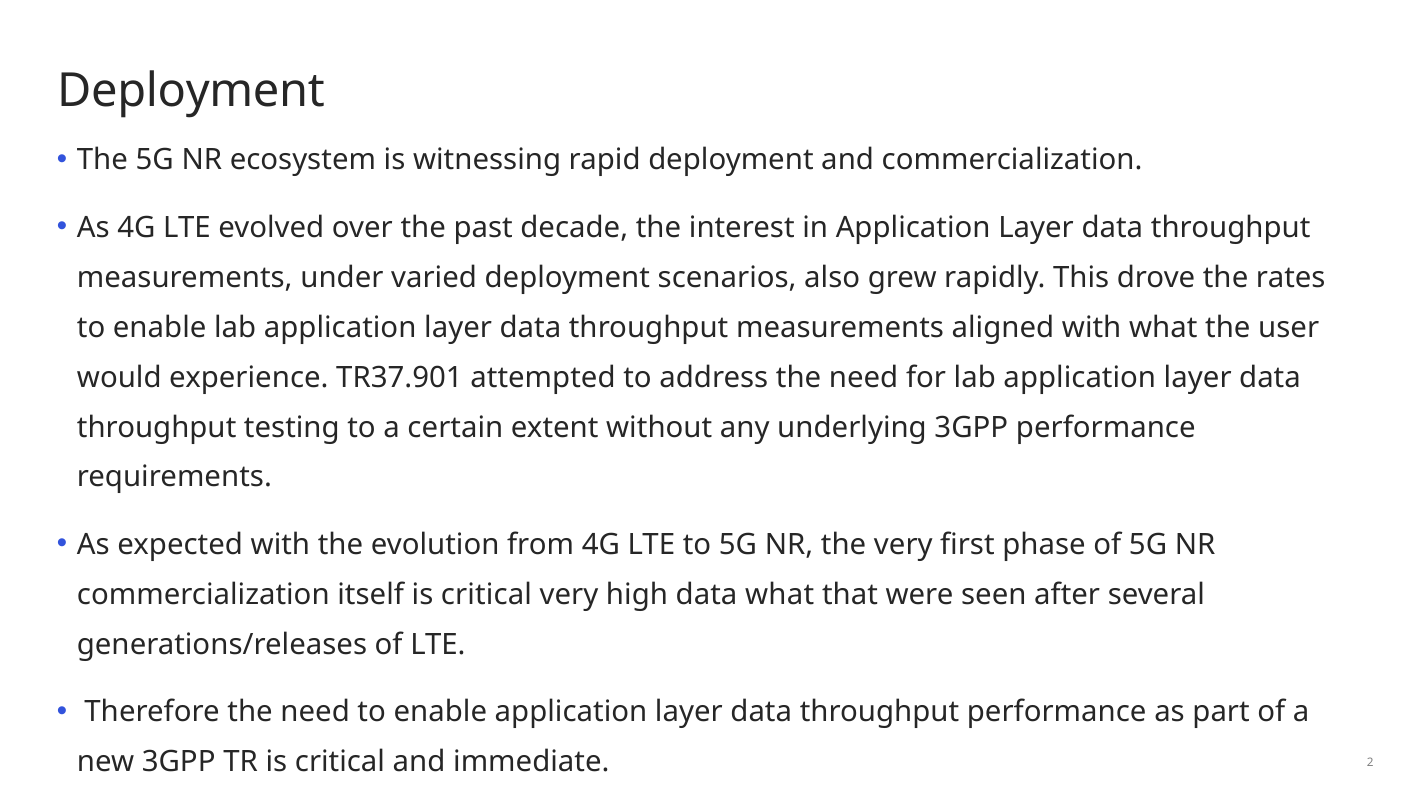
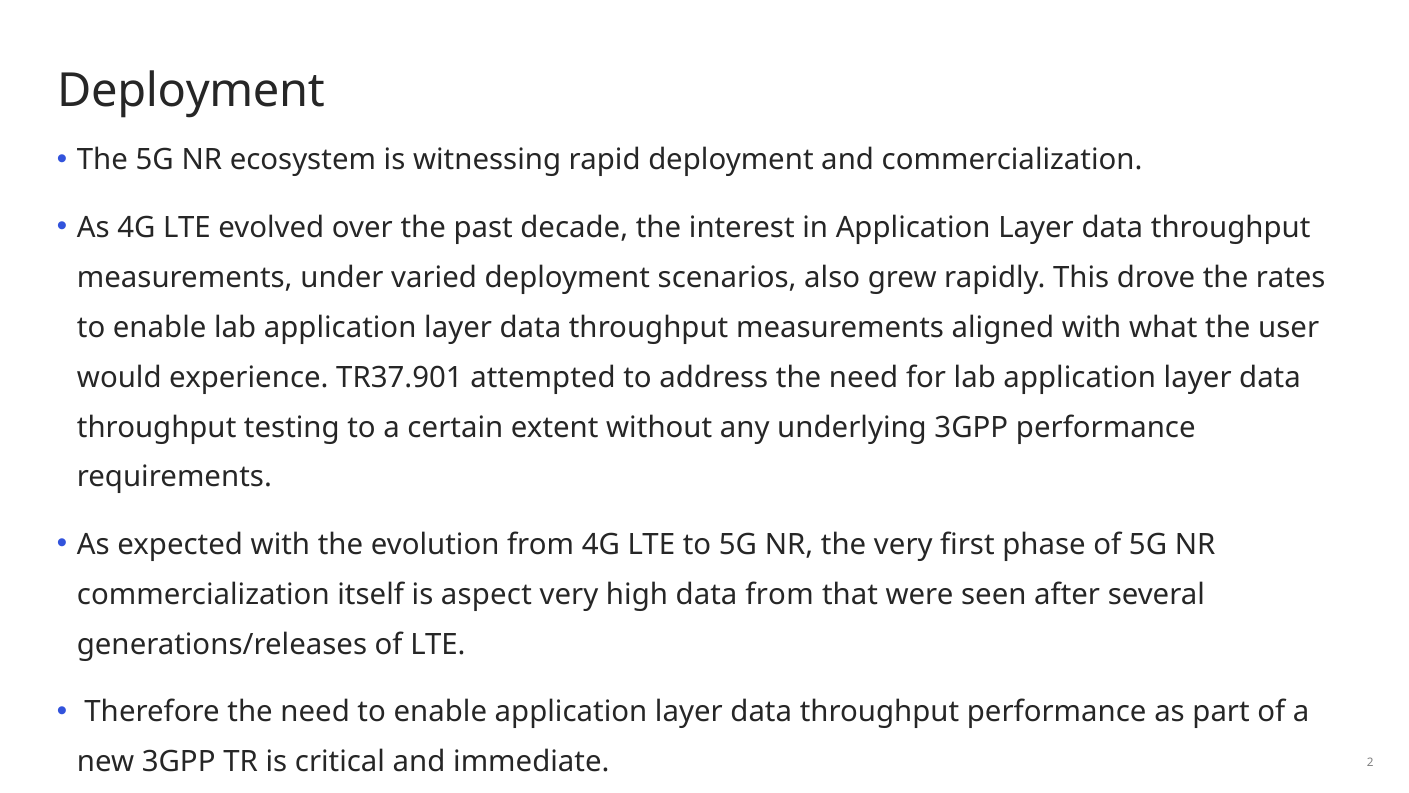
itself is critical: critical -> aspect
data what: what -> from
